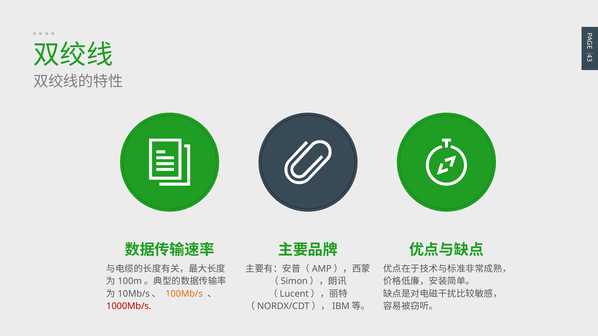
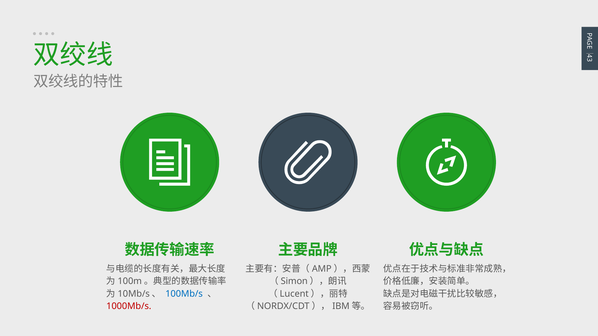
100Mb/s colour: orange -> blue
